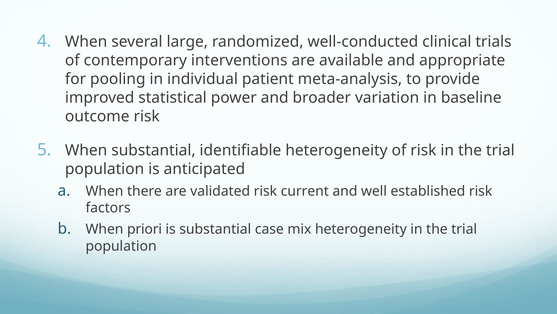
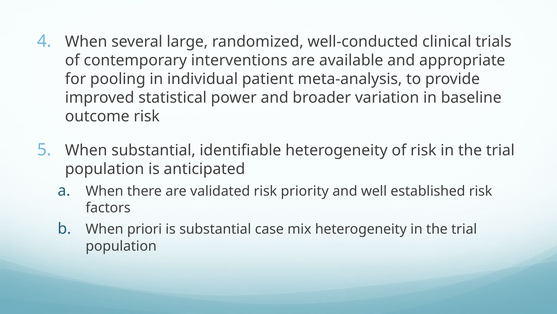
current: current -> priority
